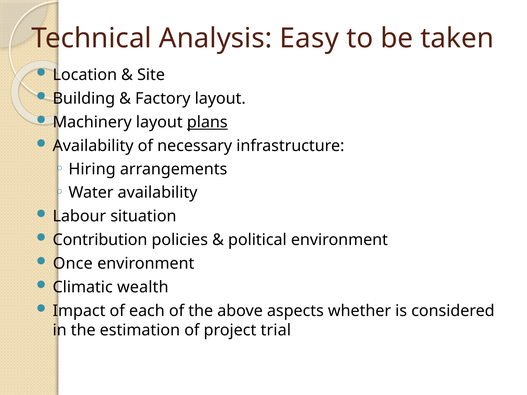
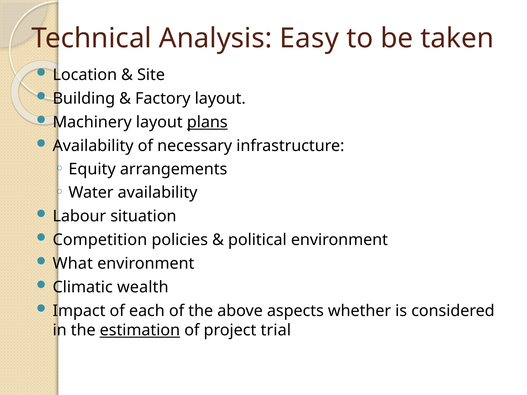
Hiring: Hiring -> Equity
Contribution: Contribution -> Competition
Once: Once -> What
estimation underline: none -> present
